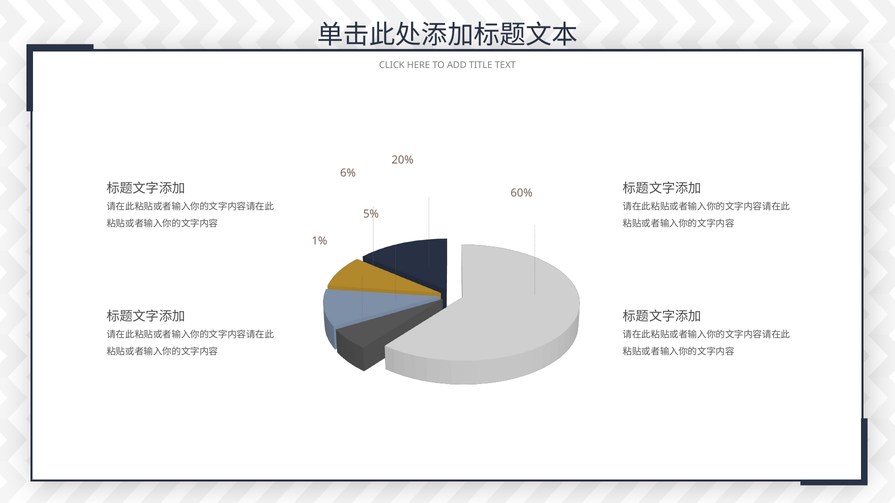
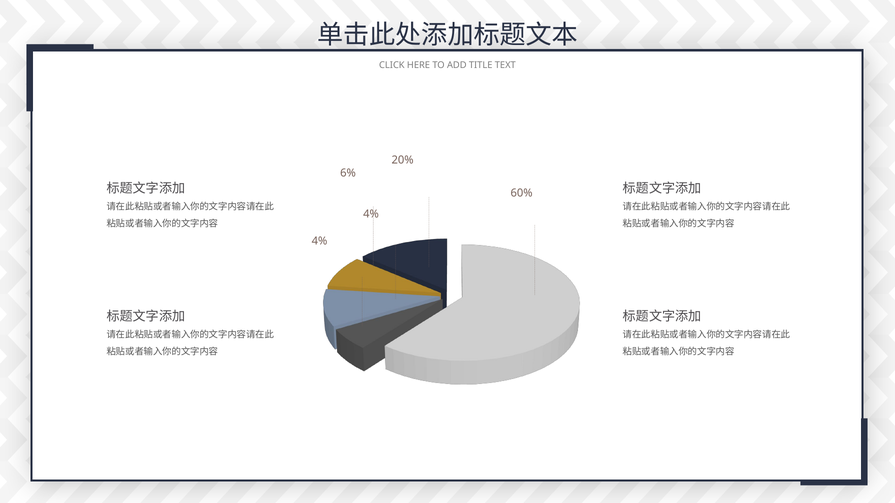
5% at (371, 214): 5% -> 4%
1% at (319, 241): 1% -> 4%
